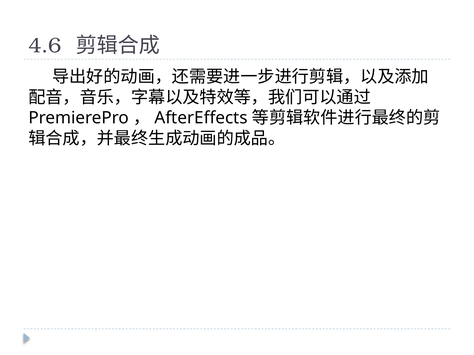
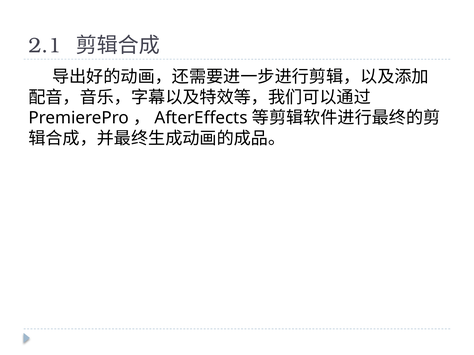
4.6: 4.6 -> 2.1
